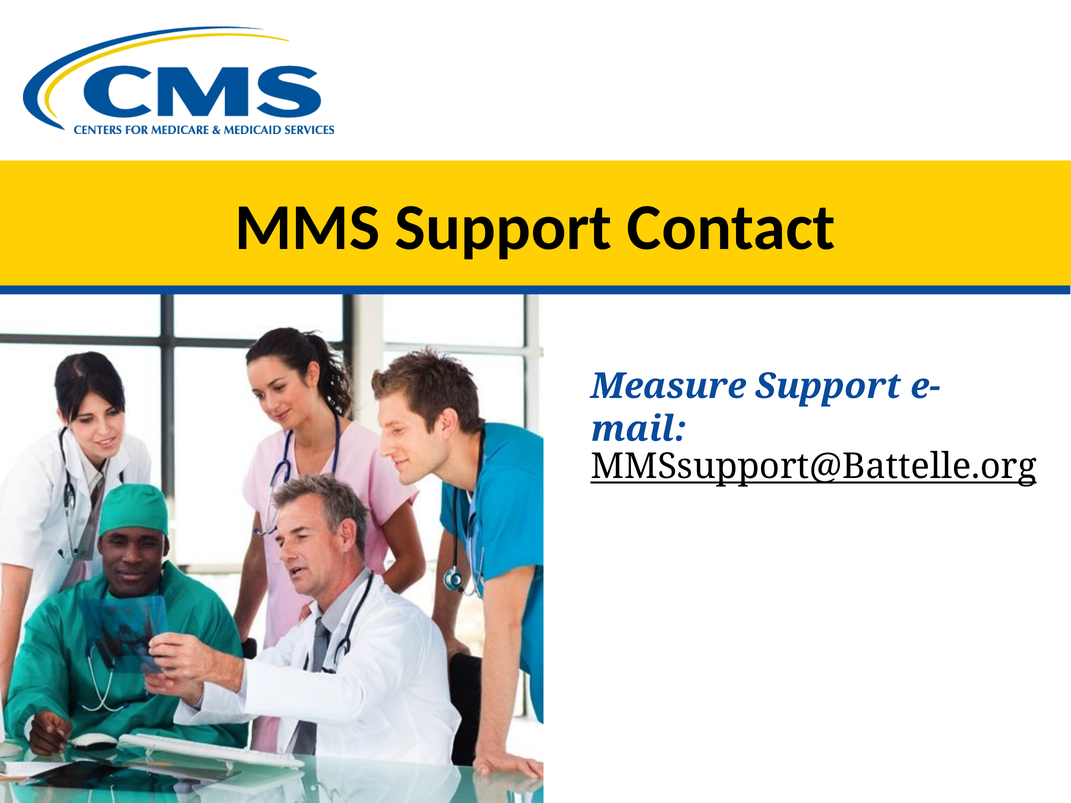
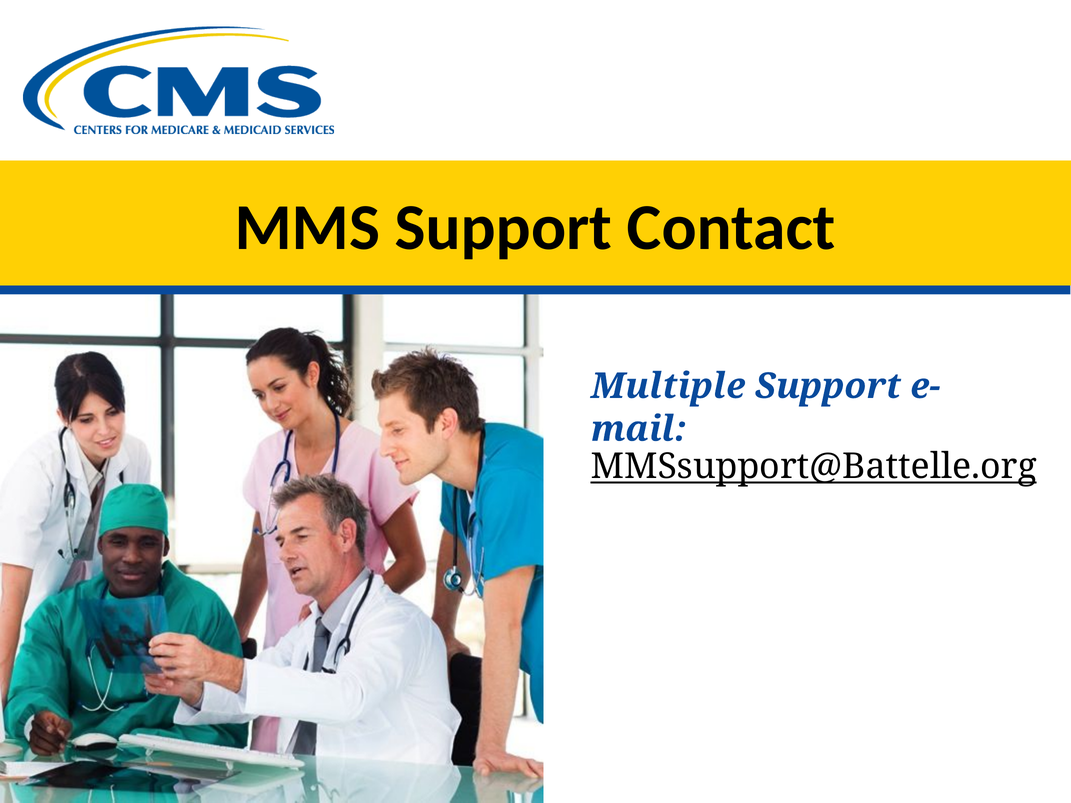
Measure: Measure -> Multiple
